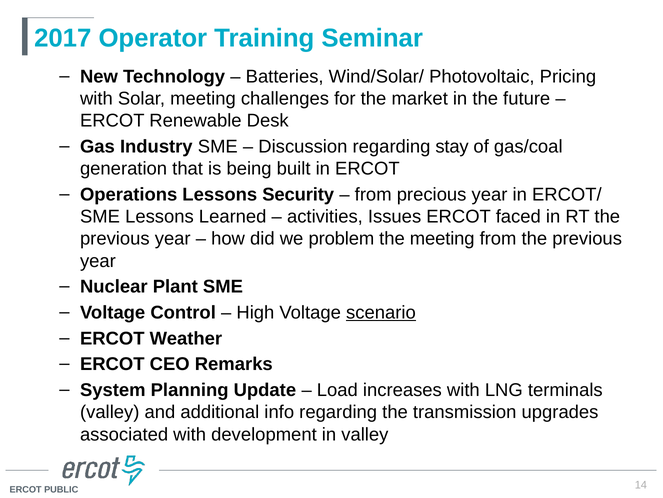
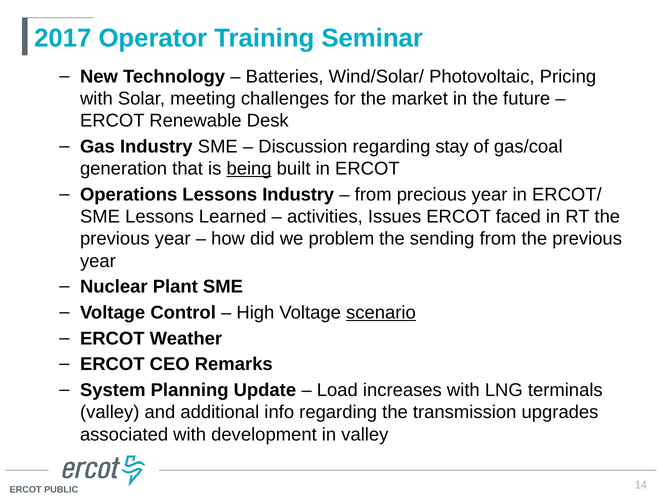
being underline: none -> present
Lessons Security: Security -> Industry
the meeting: meeting -> sending
